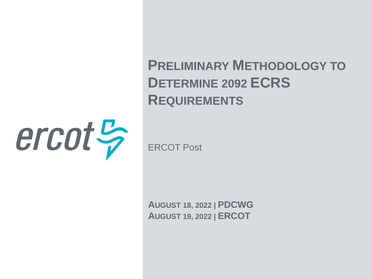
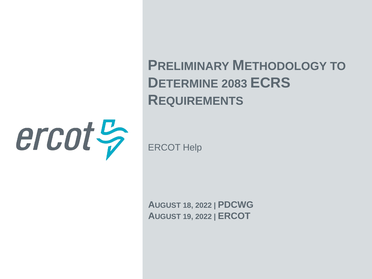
2092: 2092 -> 2083
Post: Post -> Help
